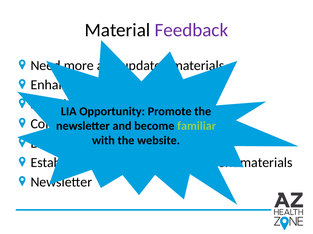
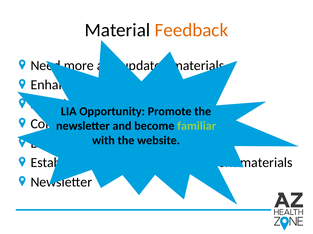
Feedback colour: purple -> orange
